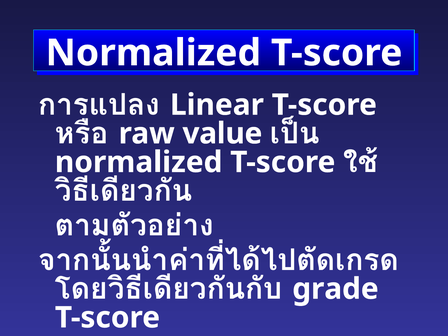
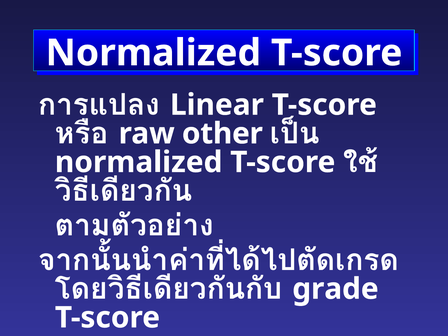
value: value -> other
